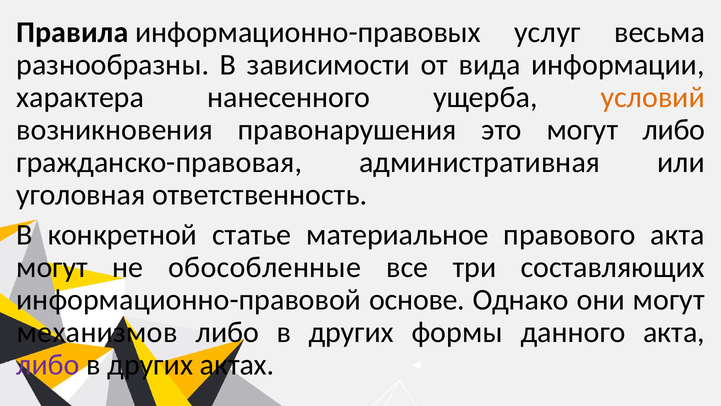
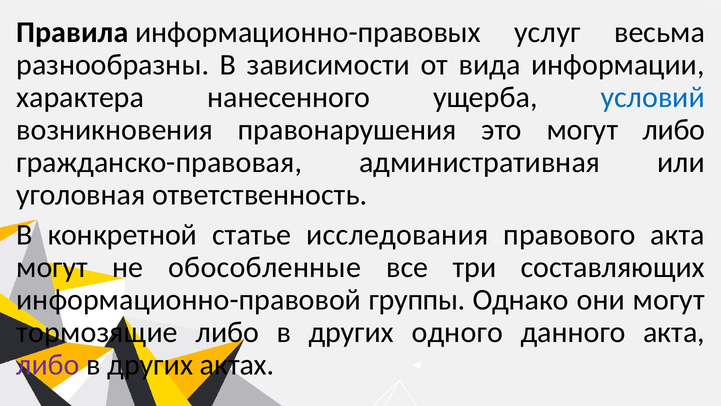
условий colour: orange -> blue
материальное: материальное -> исследования
основе: основе -> группы
механизмов: механизмов -> тормозящие
формы: формы -> одного
